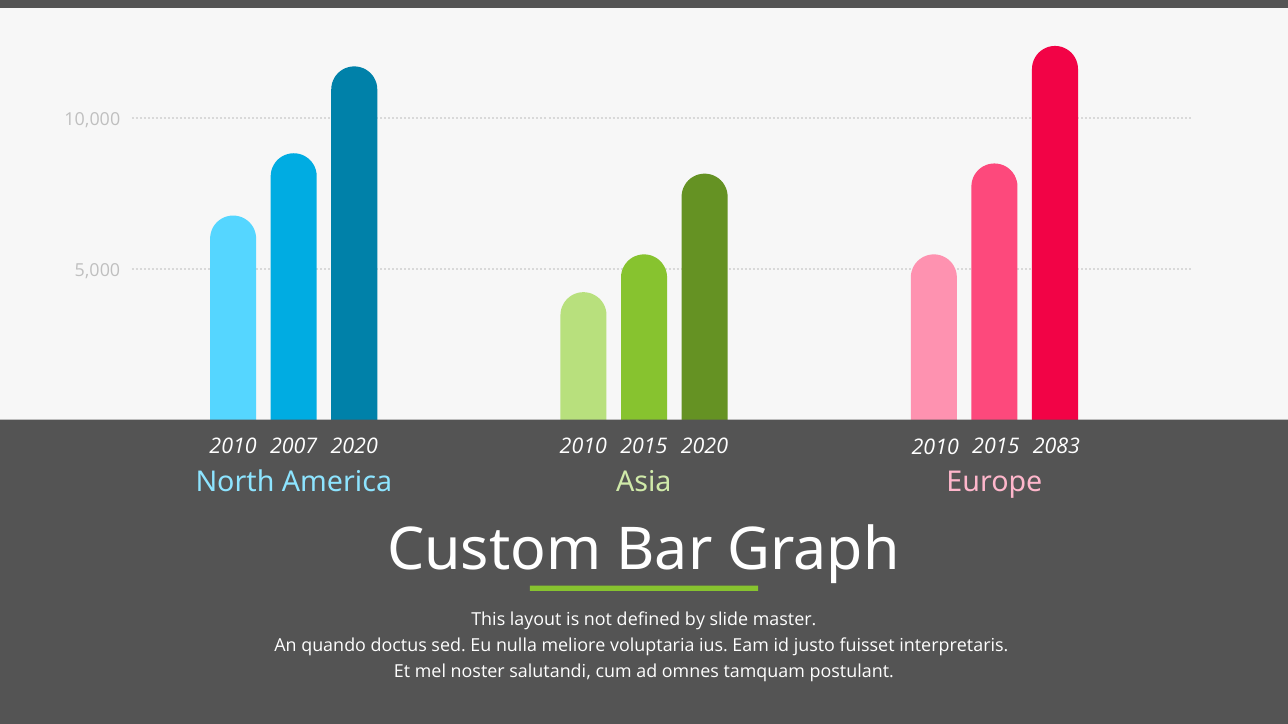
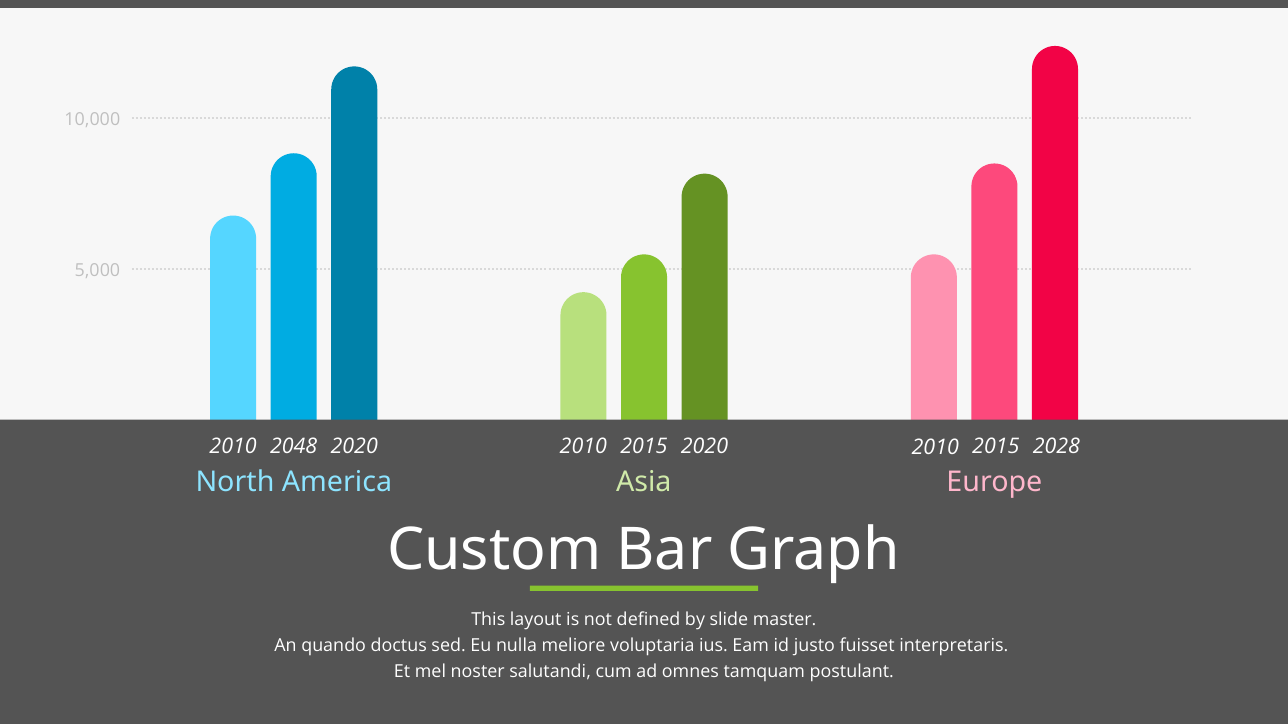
2007: 2007 -> 2048
2083: 2083 -> 2028
